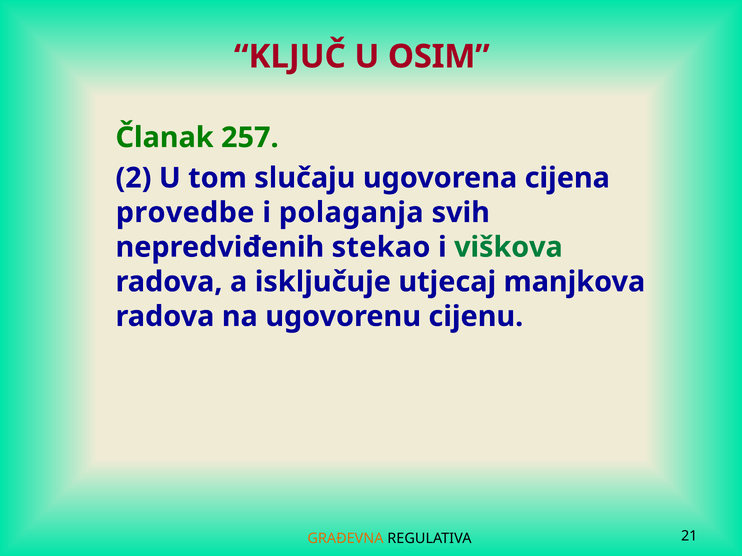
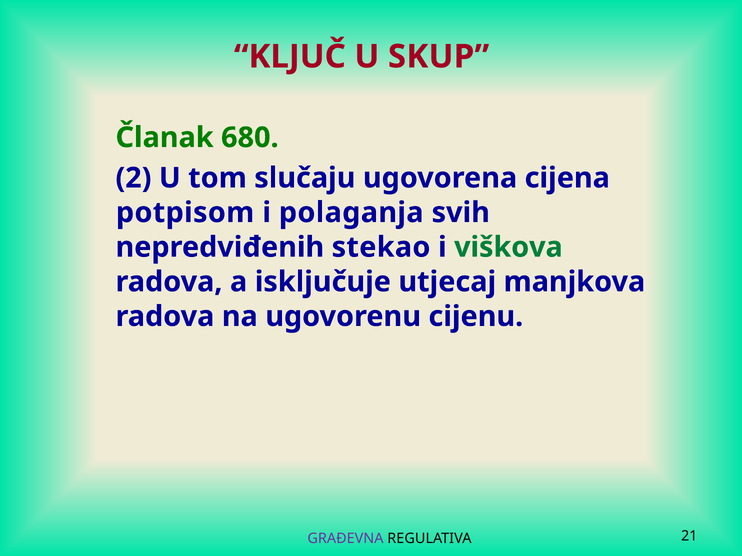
OSIM: OSIM -> SKUP
257: 257 -> 680
provedbe: provedbe -> potpisom
GRAĐEVNA colour: orange -> purple
